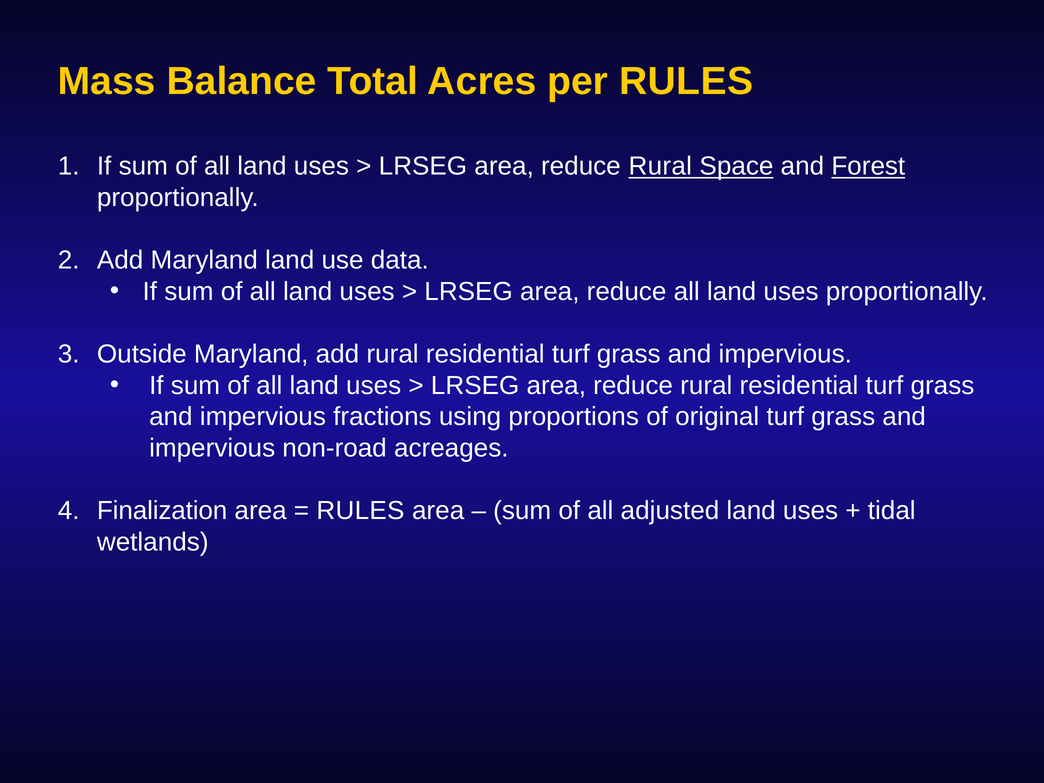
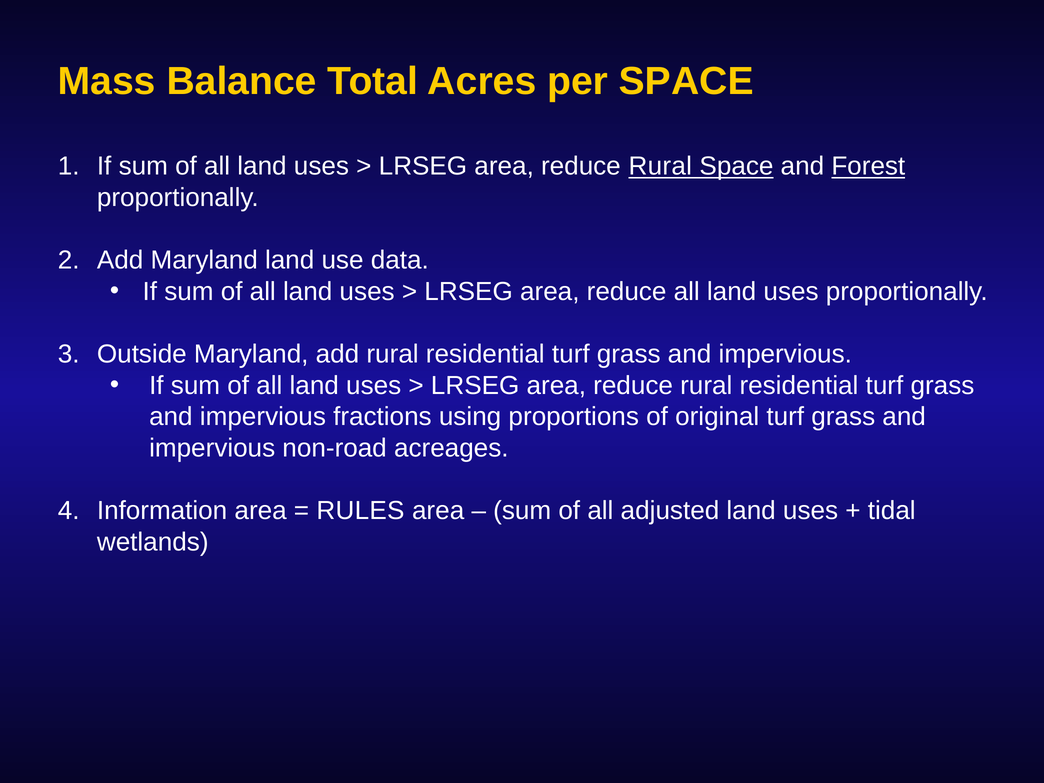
per RULES: RULES -> SPACE
Finalization: Finalization -> Information
